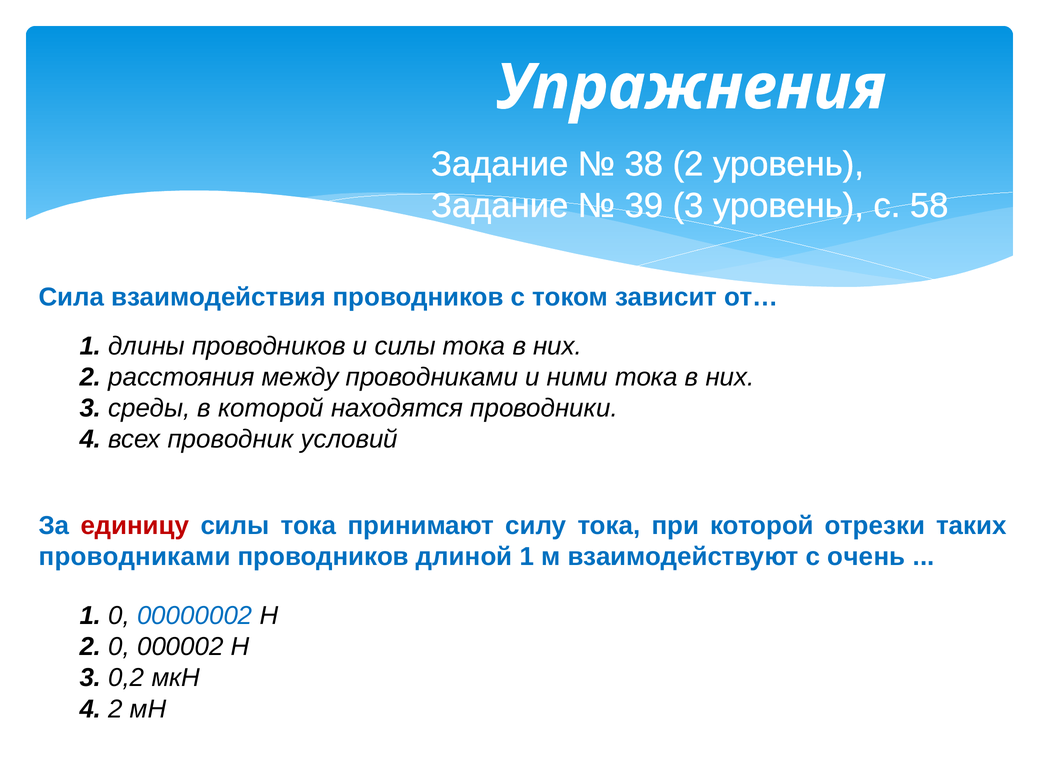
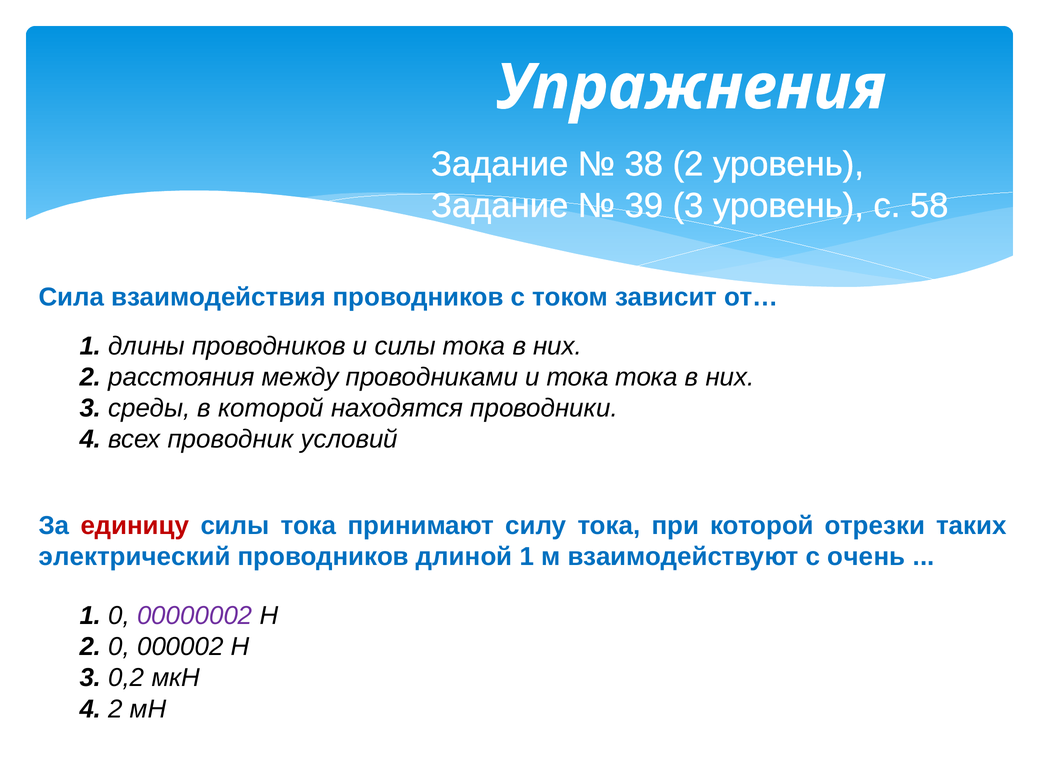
и ними: ними -> тока
проводниками at (135, 557): проводниками -> электрический
00000002 colour: blue -> purple
